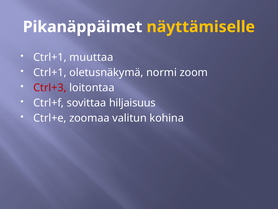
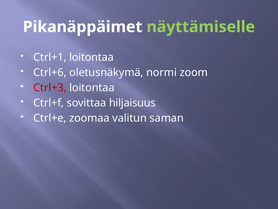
näyttämiselle colour: yellow -> light green
Ctrl+1 muuttaa: muuttaa -> loitontaa
Ctrl+1 at (50, 72): Ctrl+1 -> Ctrl+6
kohina: kohina -> saman
